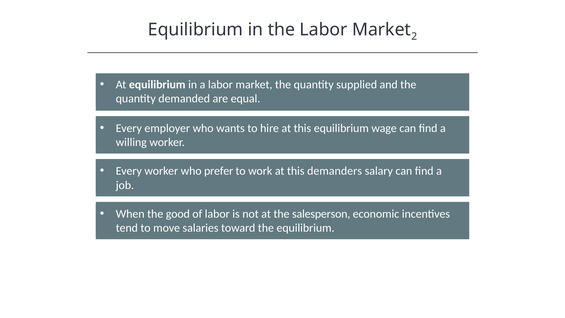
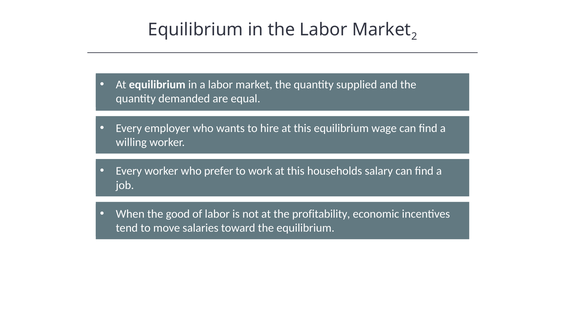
demanders: demanders -> households
salesperson: salesperson -> profitability
